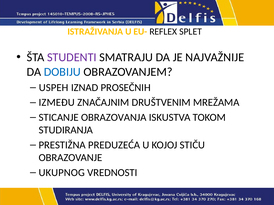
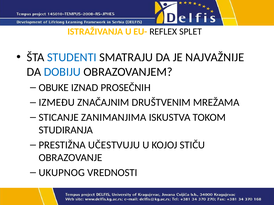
STUDENTI colour: purple -> blue
USPEH: USPEH -> OBUKE
OBRAZOVANJA: OBRAZOVANJA -> ZANIMANJIMA
PREDUZEĆA: PREDUZEĆA -> UČESTVUJU
